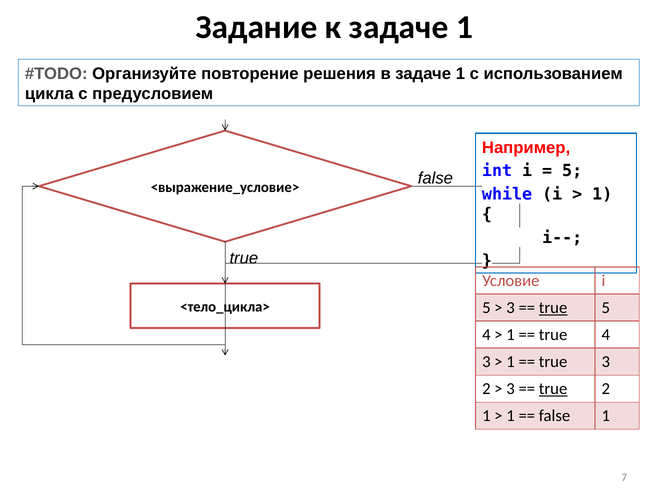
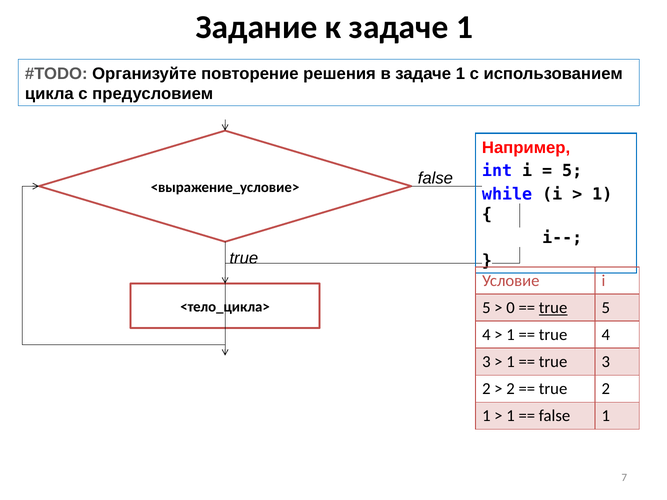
3 at (511, 308): 3 -> 0
3 at (511, 389): 3 -> 2
true at (553, 389) underline: present -> none
